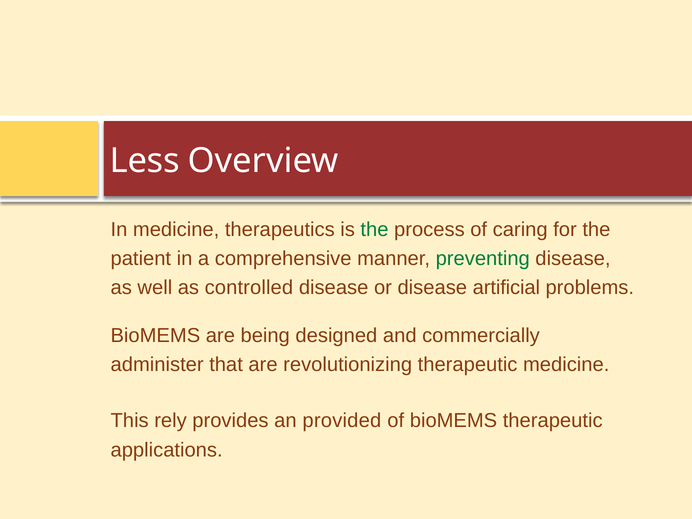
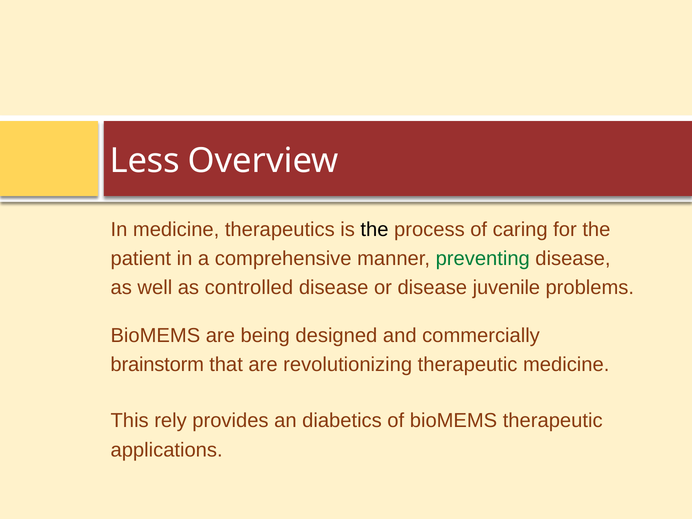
the at (375, 229) colour: green -> black
artificial: artificial -> juvenile
administer: administer -> brainstorm
provided: provided -> diabetics
